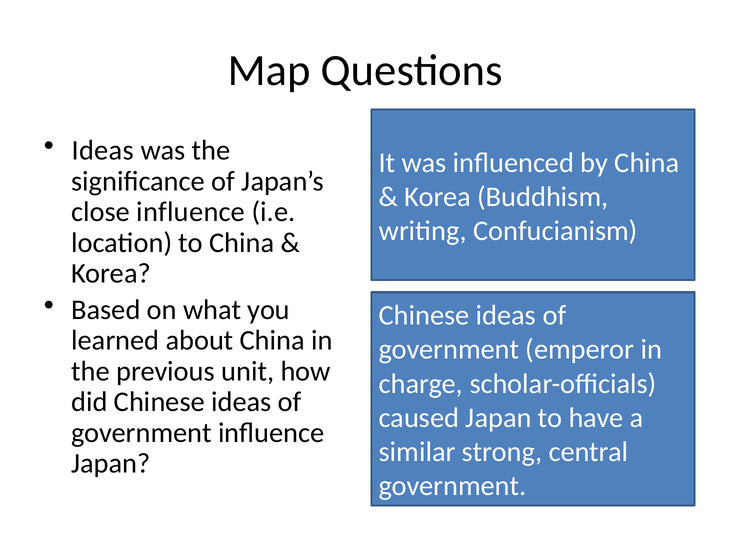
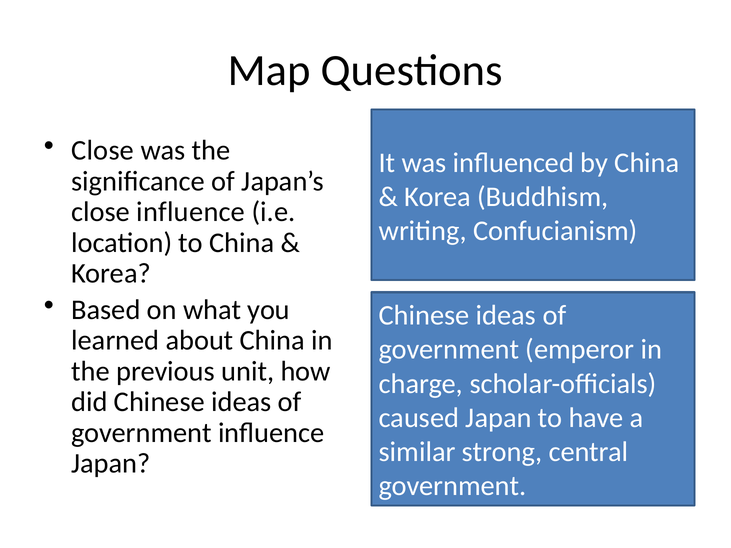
Ideas at (103, 151): Ideas -> Close
